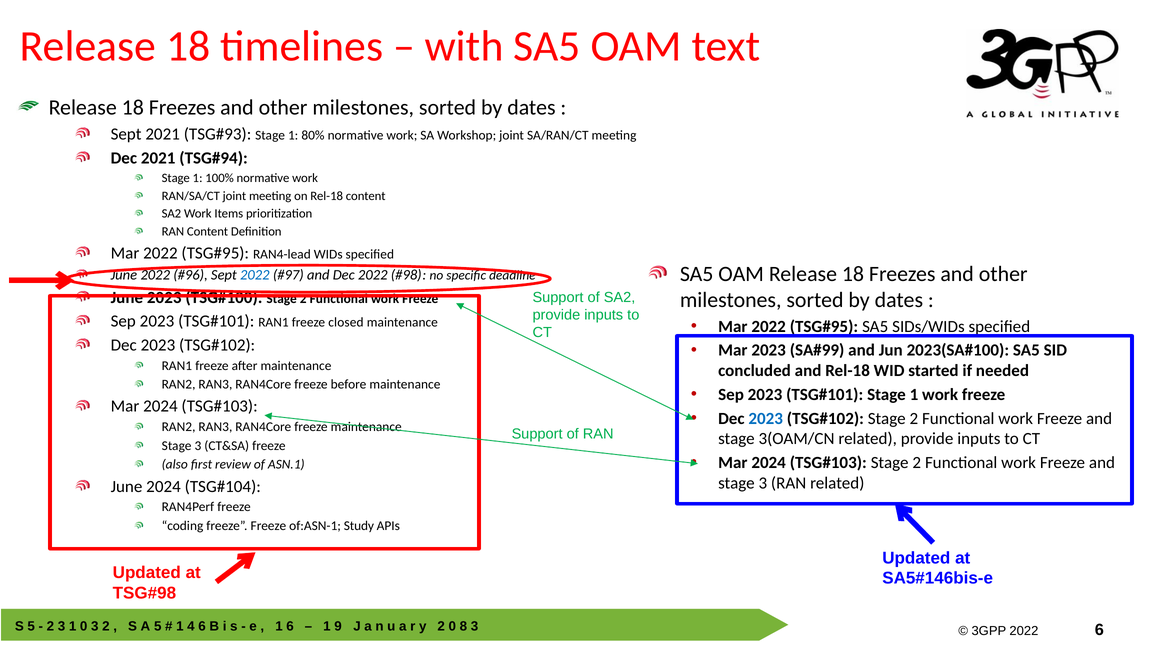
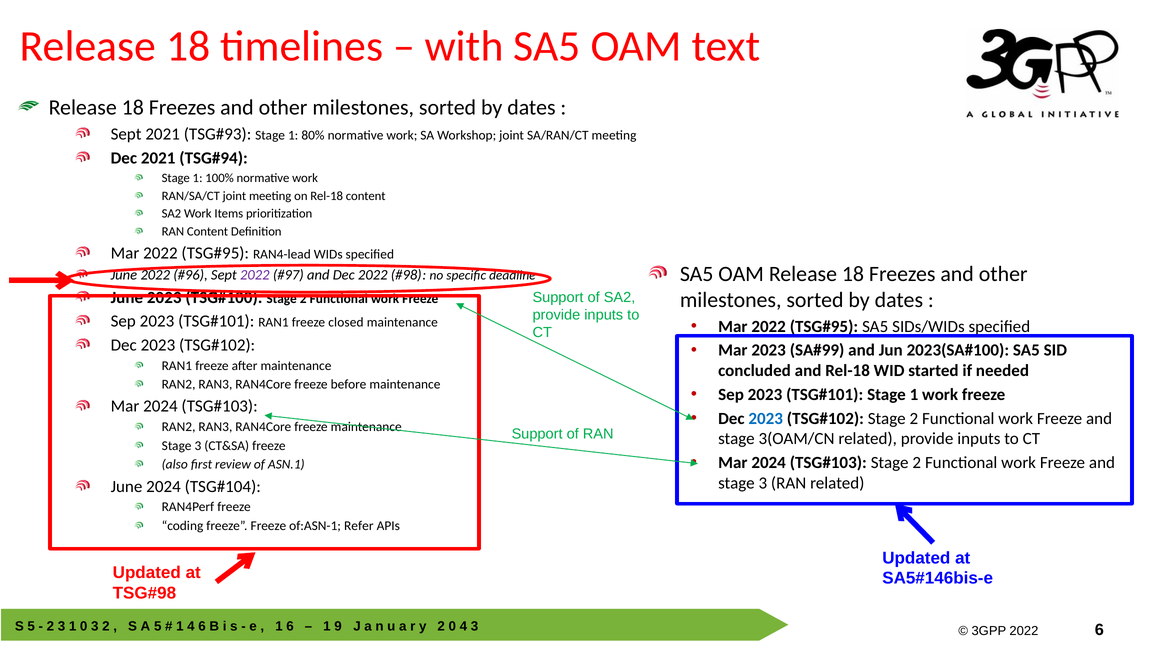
2022 at (255, 275) colour: blue -> purple
Study: Study -> Refer
8 at (463, 627): 8 -> 4
